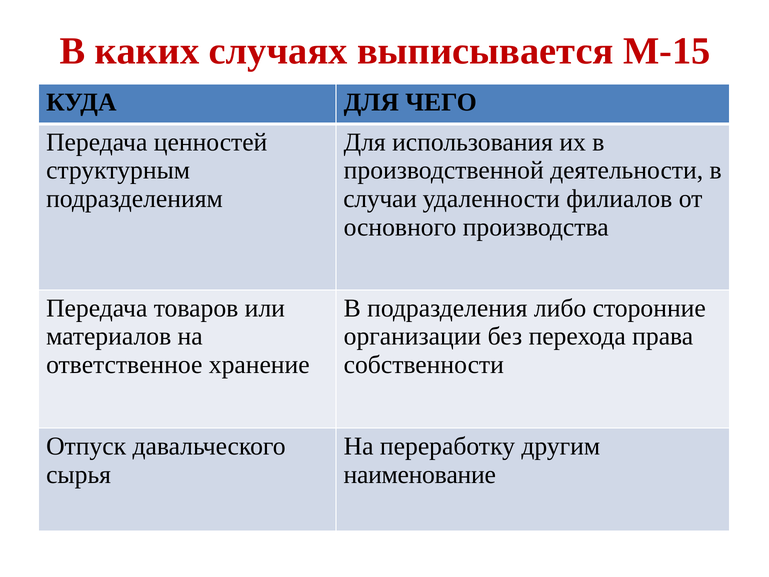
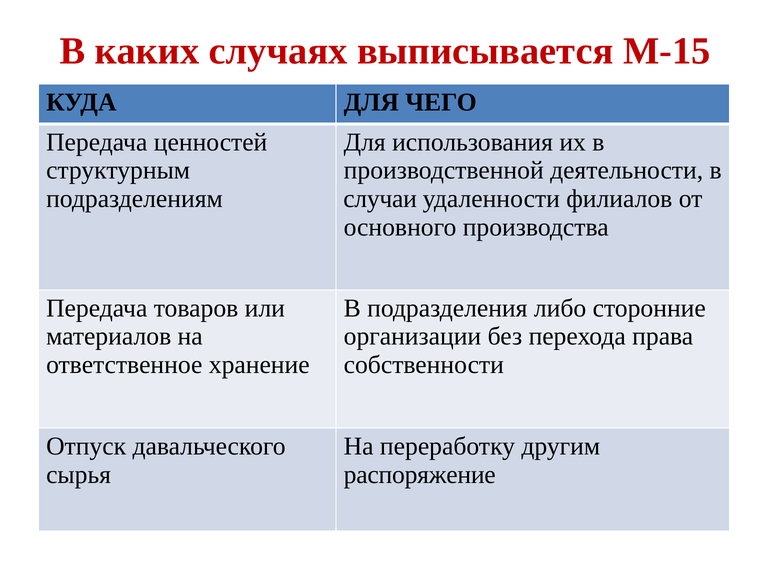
наименование: наименование -> распоряжение
